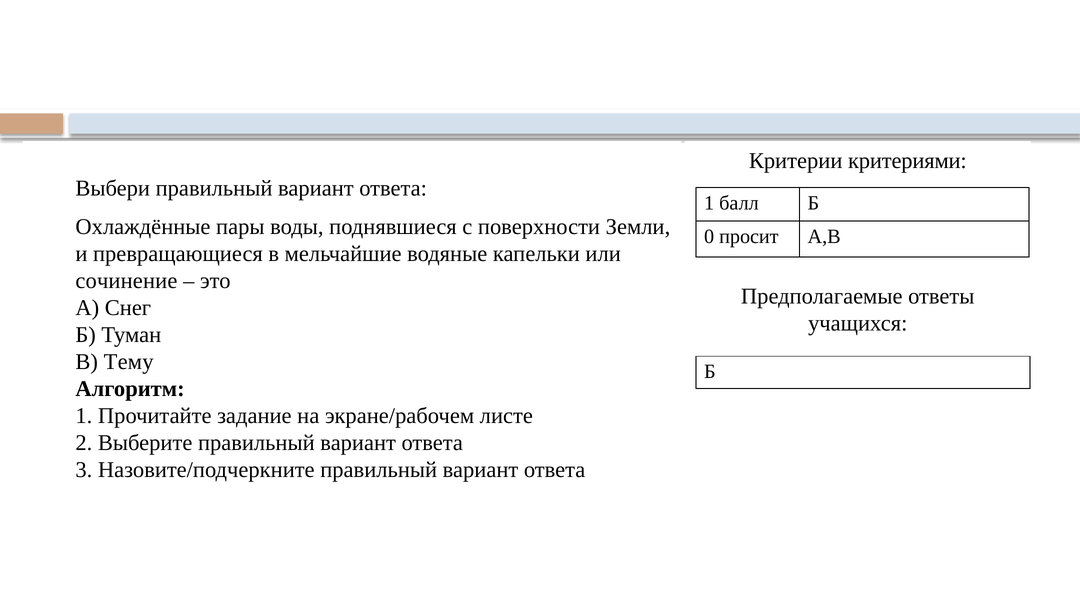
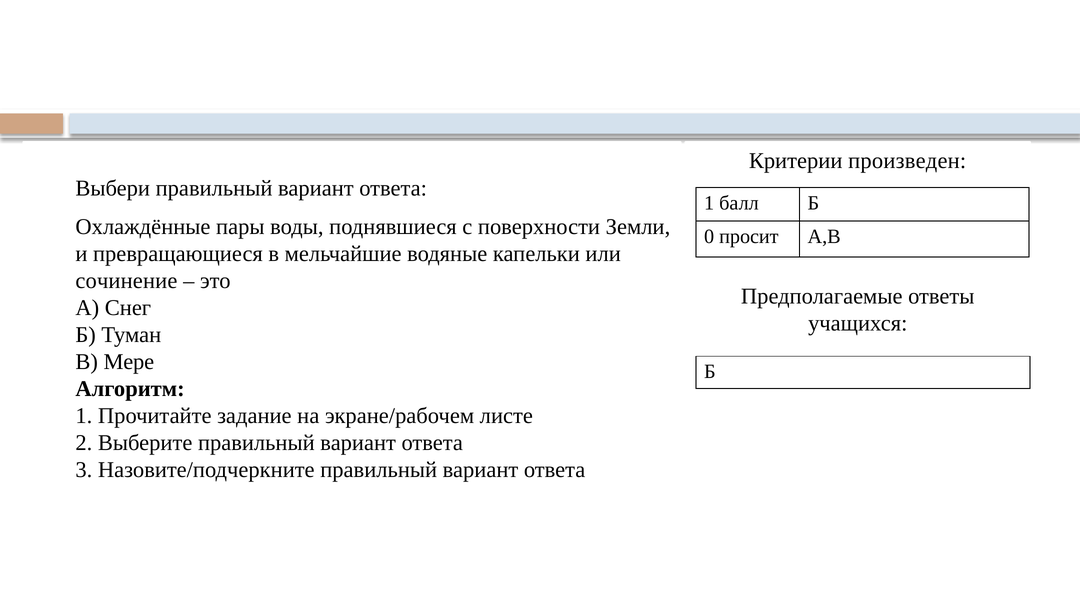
критериями: критериями -> произведен
Тему: Тему -> Мере
